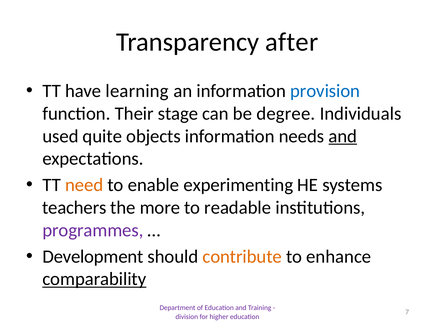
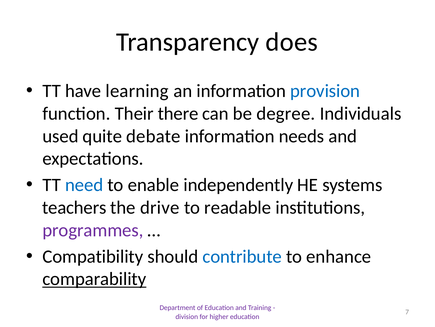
after: after -> does
stage: stage -> there
objects: objects -> debate
and at (343, 136) underline: present -> none
need colour: orange -> blue
experimenting: experimenting -> independently
more: more -> drive
Development: Development -> Compatibility
contribute colour: orange -> blue
